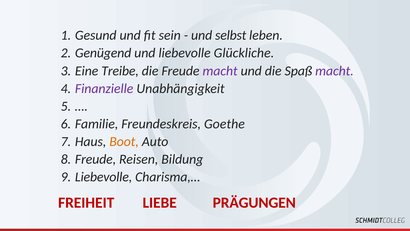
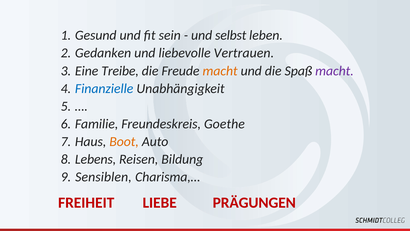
Genügend: Genügend -> Gedanken
Glückliche: Glückliche -> Vertrauen
macht at (220, 71) colour: purple -> orange
Finanzielle colour: purple -> blue
Freude at (96, 159): Freude -> Lebens
Liebevolle at (104, 177): Liebevolle -> Sensiblen
